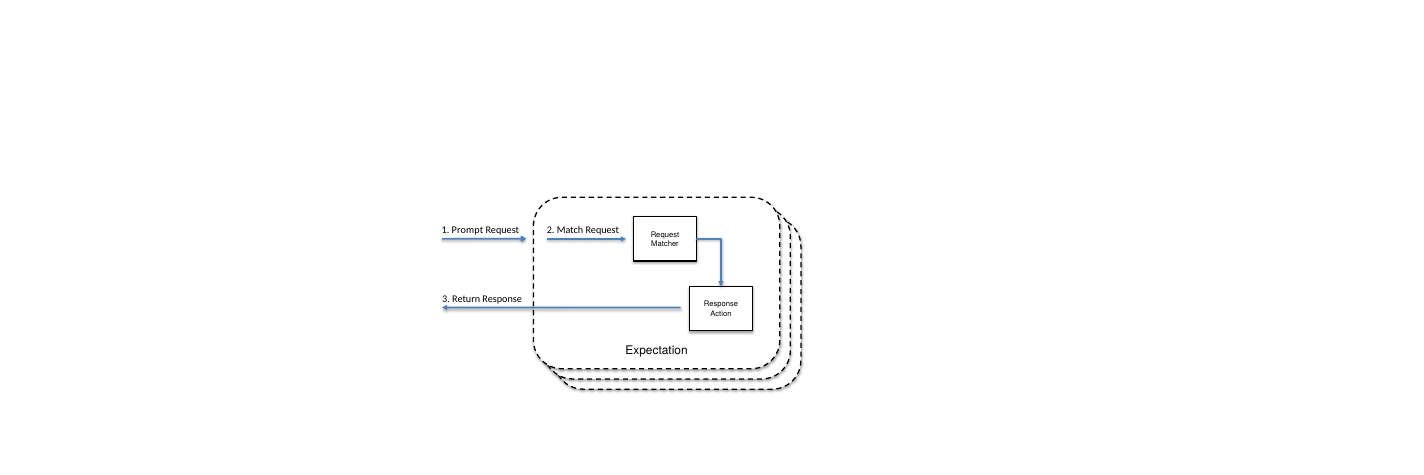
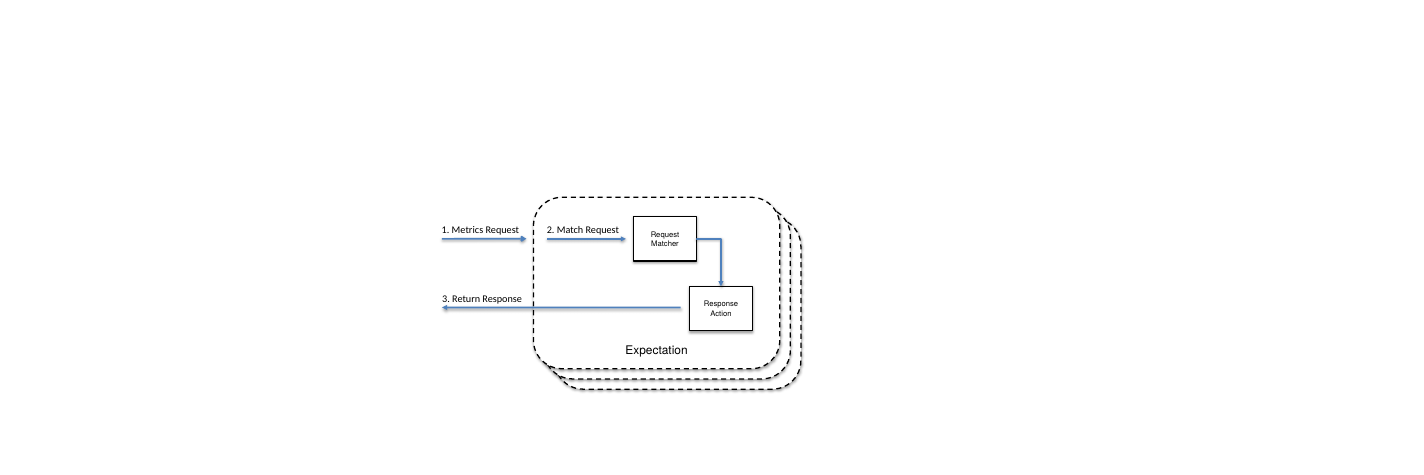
Prompt: Prompt -> Metrics
